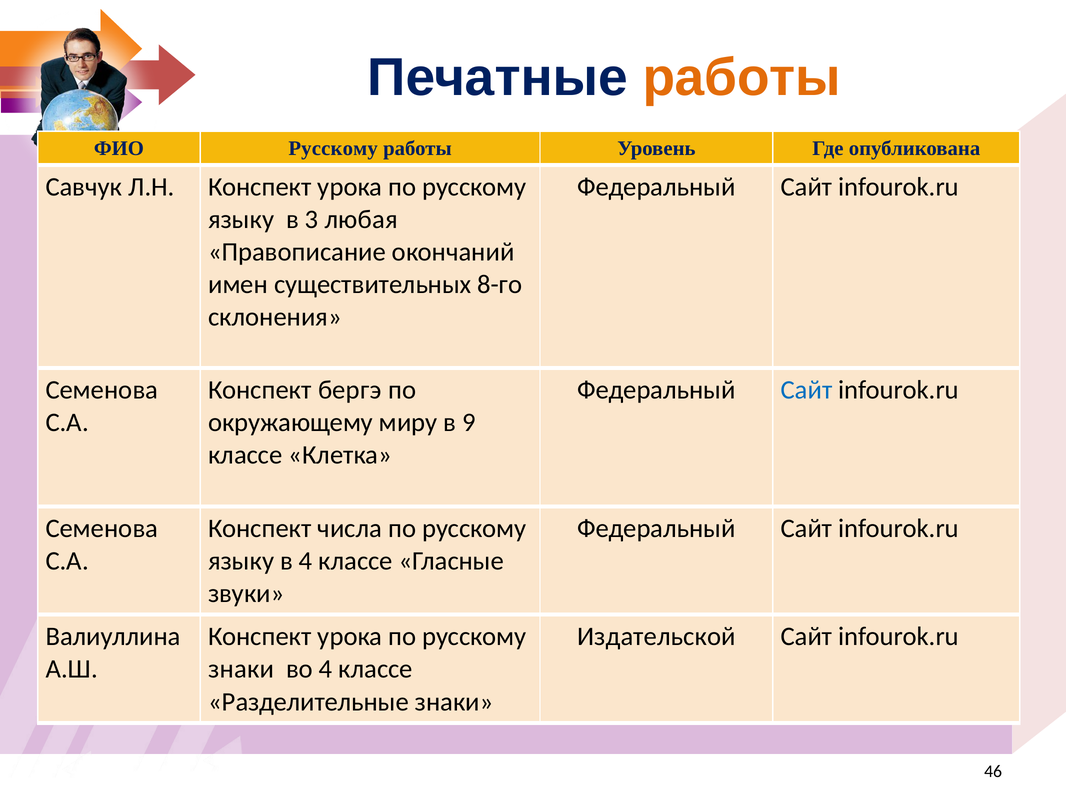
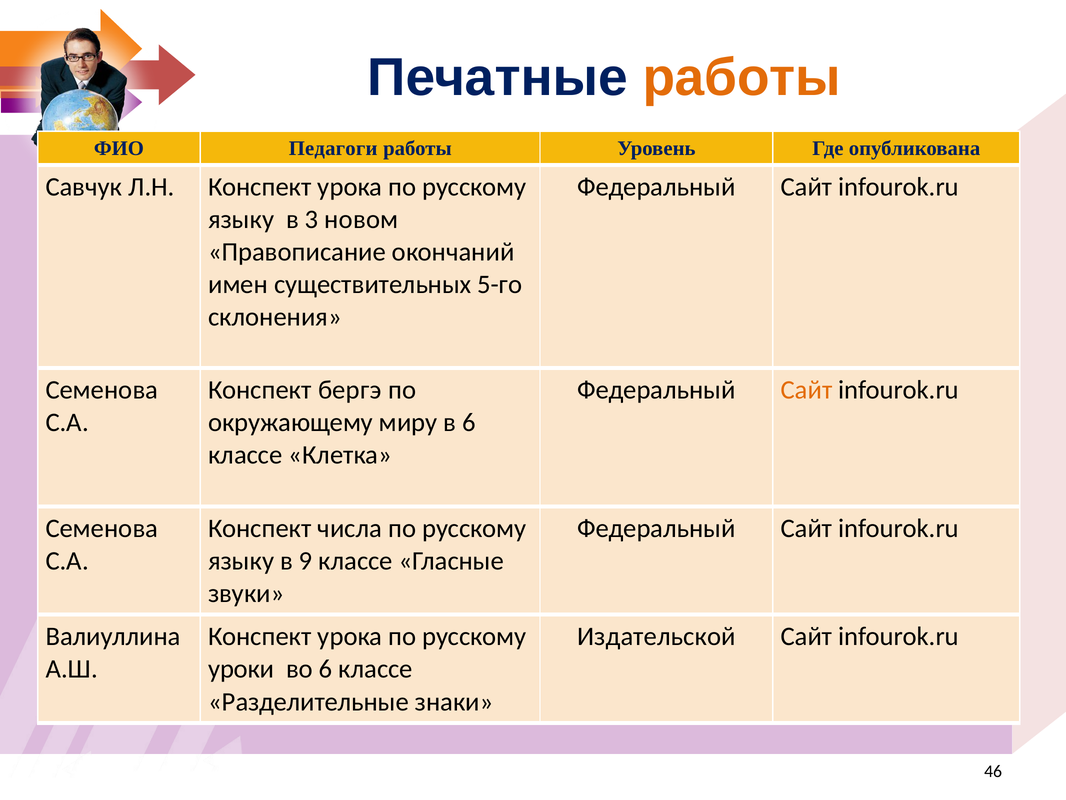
ФИО Русскому: Русскому -> Педагоги
любая: любая -> новом
8-го: 8-го -> 5-го
Сайт at (807, 390) colour: blue -> orange
в 9: 9 -> 6
в 4: 4 -> 9
знаки at (241, 669): знаки -> уроки
во 4: 4 -> 6
